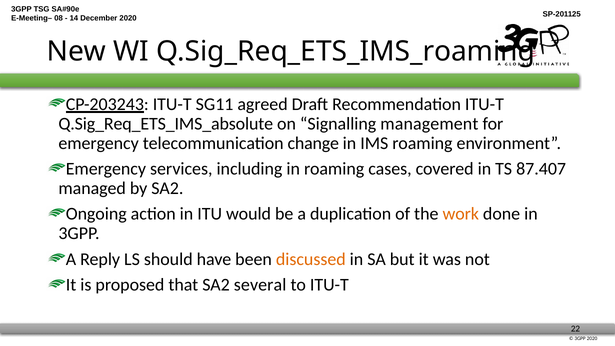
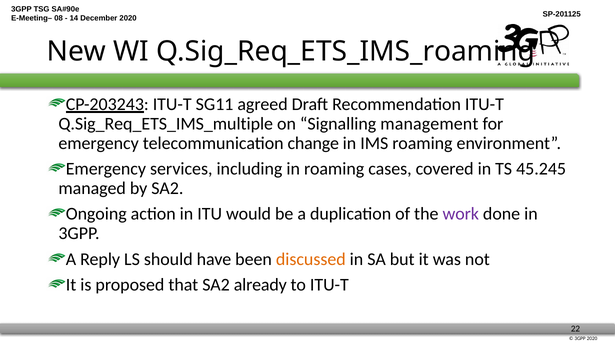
Q.Sig_Req_ETS_IMS_absolute: Q.Sig_Req_ETS_IMS_absolute -> Q.Sig_Req_ETS_IMS_multiple
87.407: 87.407 -> 45.245
work colour: orange -> purple
several: several -> already
